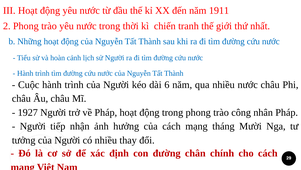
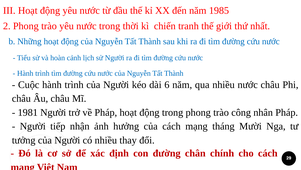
1911: 1911 -> 1985
1927: 1927 -> 1981
